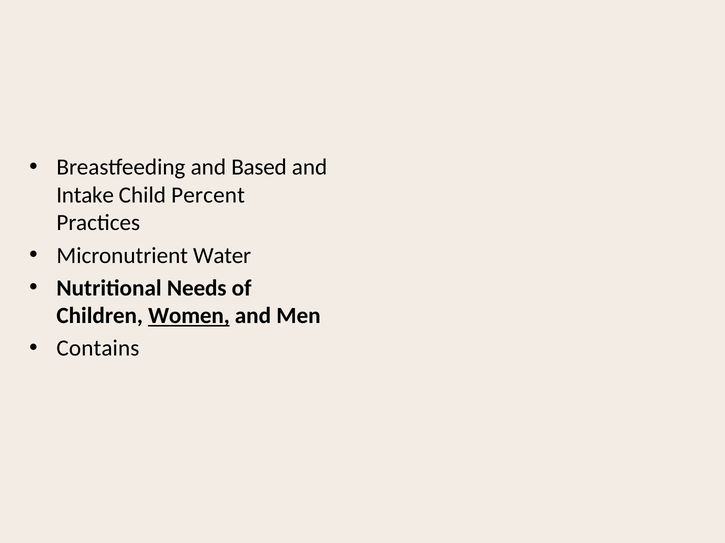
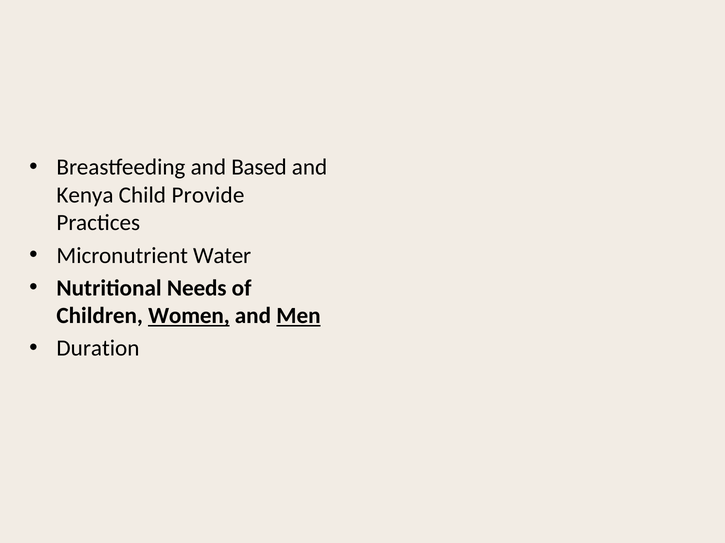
Intake: Intake -> Kenya
Percent: Percent -> Provide
Men underline: none -> present
Contains: Contains -> Duration
